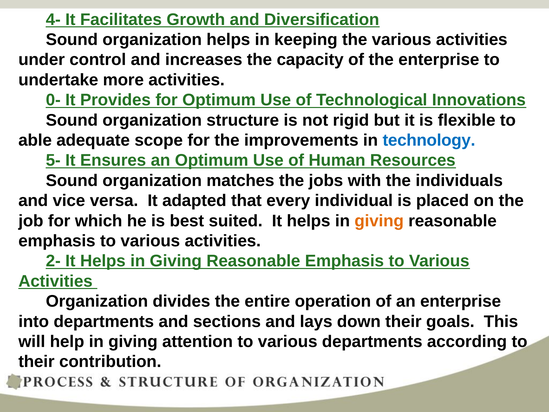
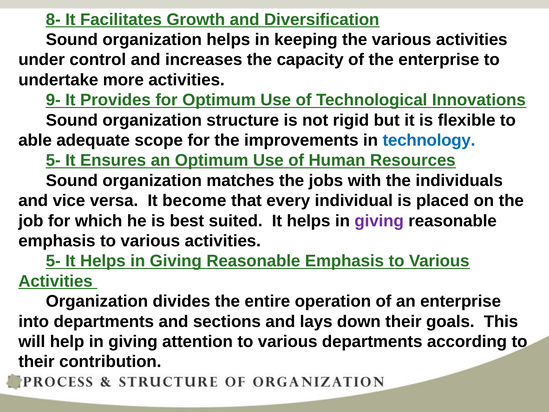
4-: 4- -> 8-
0-: 0- -> 9-
adapted: adapted -> become
giving at (379, 221) colour: orange -> purple
2- at (53, 261): 2- -> 5-
